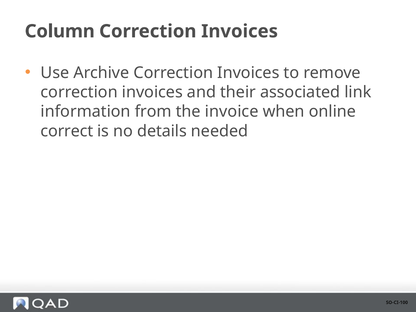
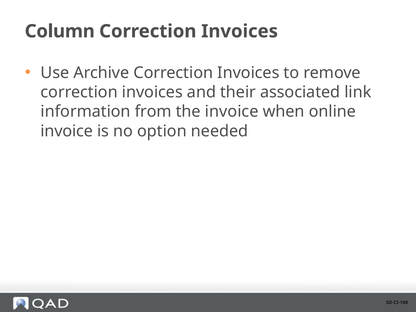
correct at (67, 131): correct -> invoice
details: details -> option
